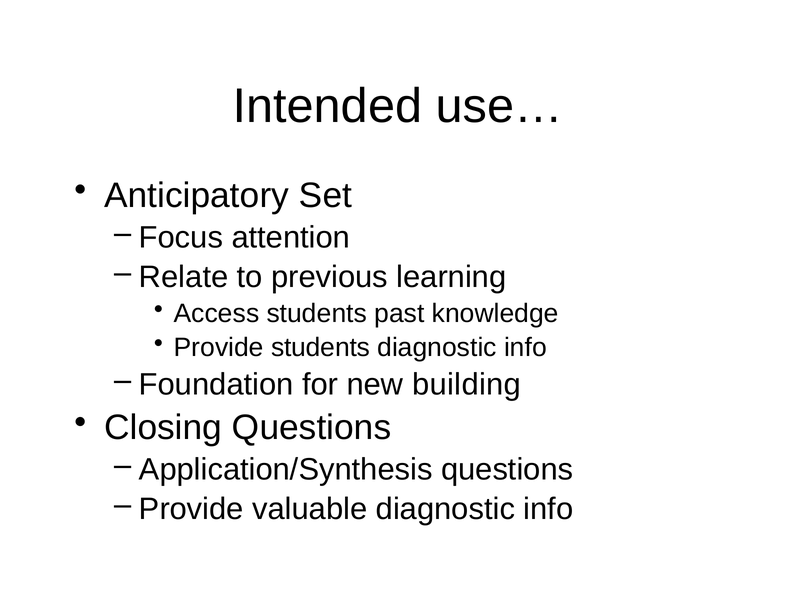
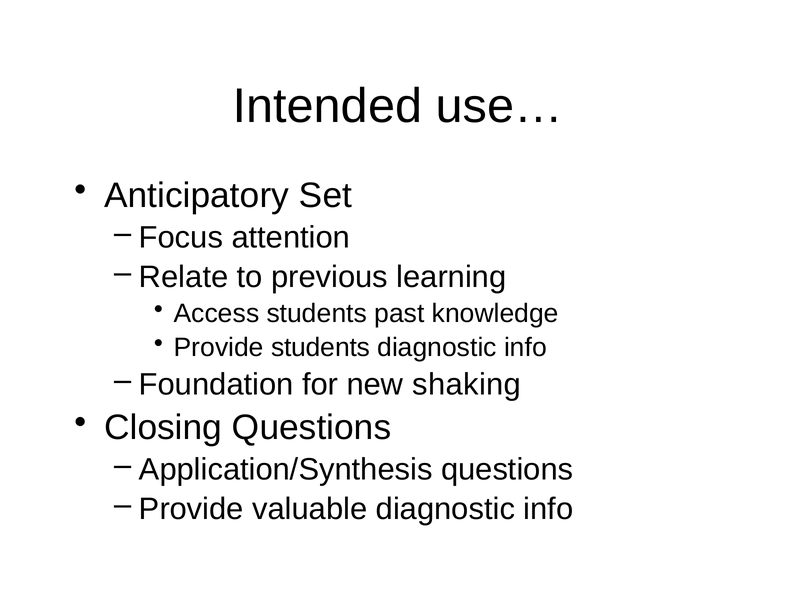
building: building -> shaking
